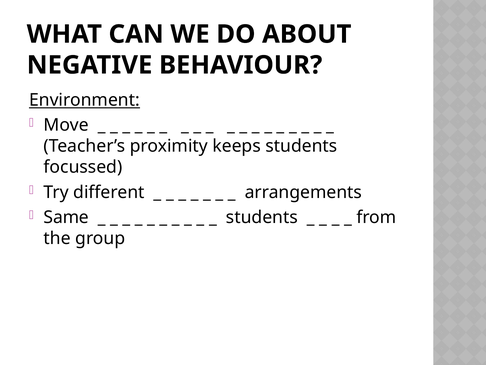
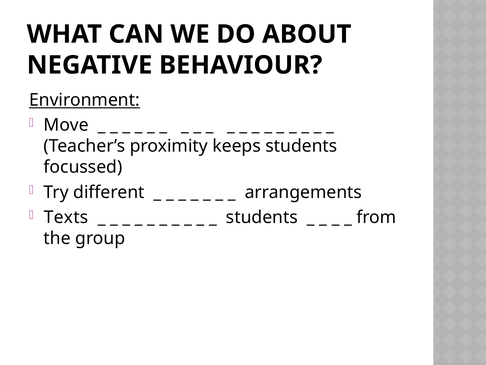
Same: Same -> Texts
